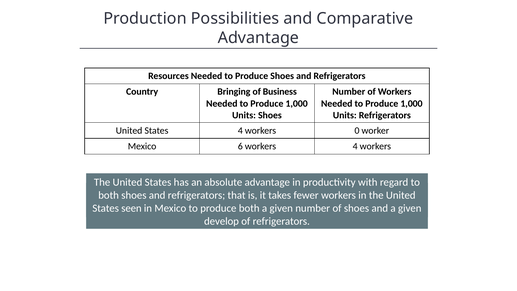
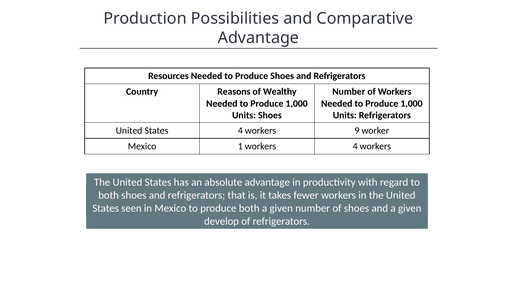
Bringing: Bringing -> Reasons
Business: Business -> Wealthy
0: 0 -> 9
6: 6 -> 1
